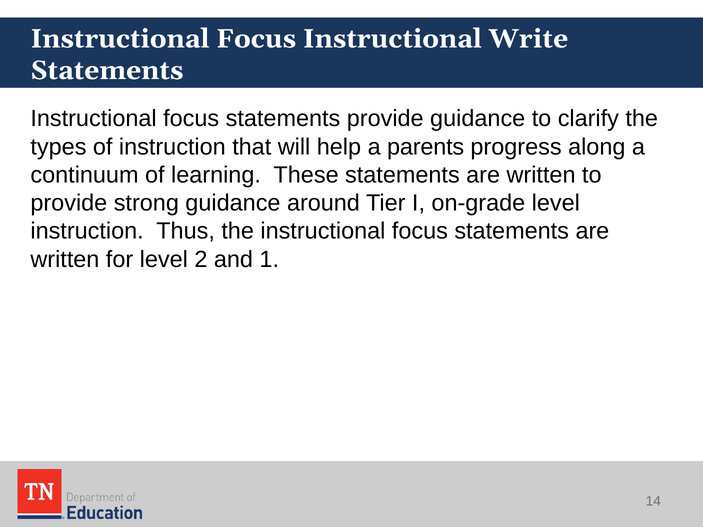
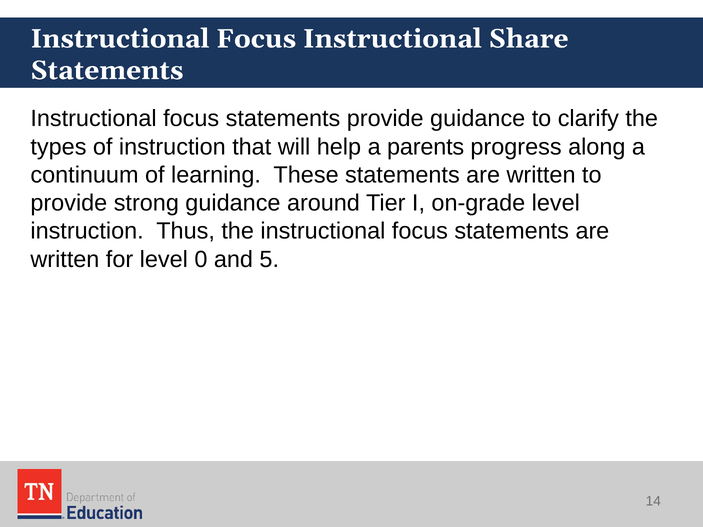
Write: Write -> Share
2: 2 -> 0
1: 1 -> 5
